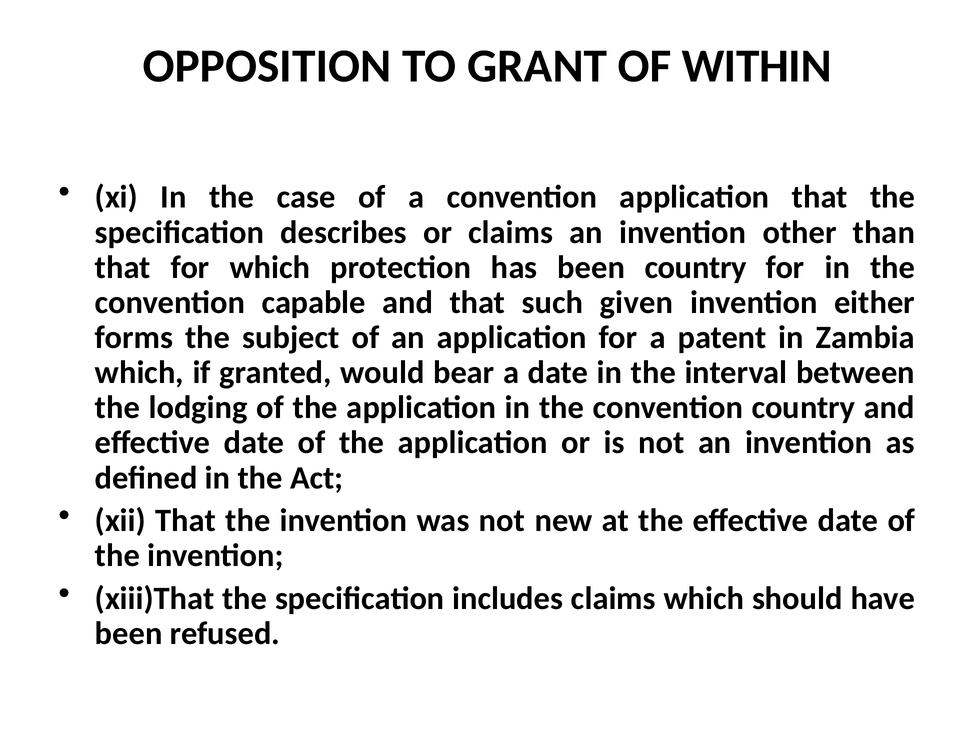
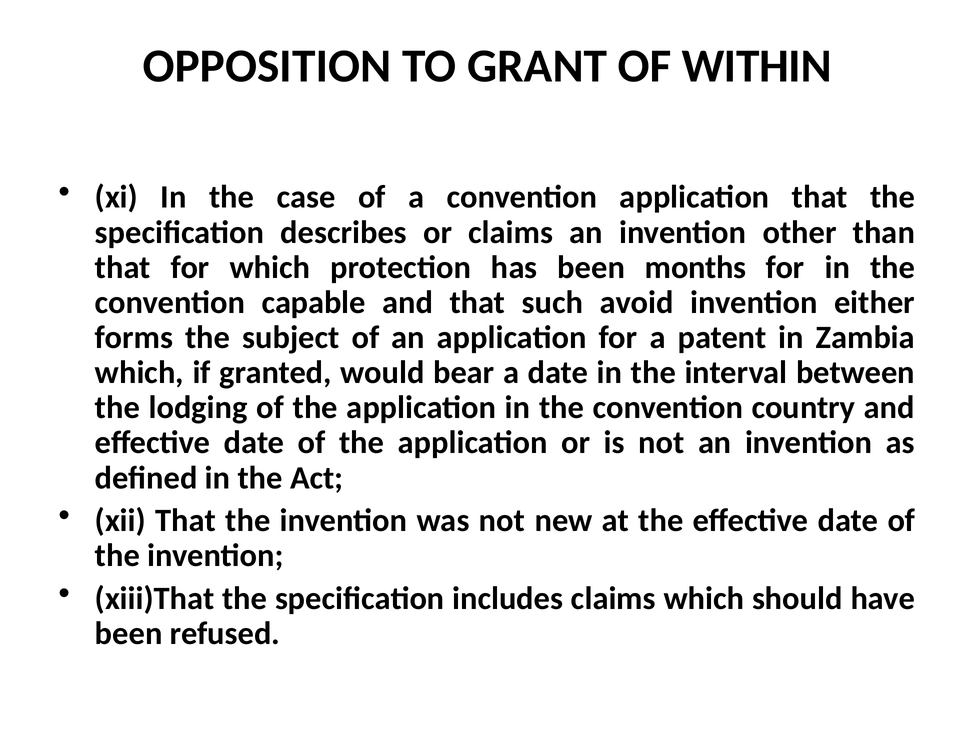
been country: country -> months
given: given -> avoid
